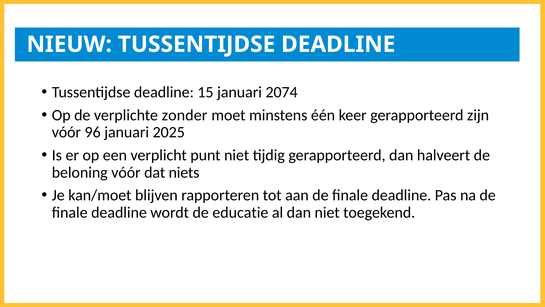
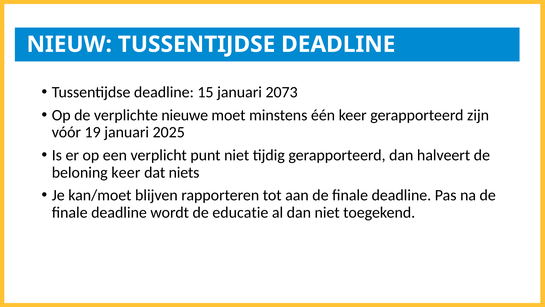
2074: 2074 -> 2073
zonder: zonder -> nieuwe
96: 96 -> 19
beloning vóór: vóór -> keer
